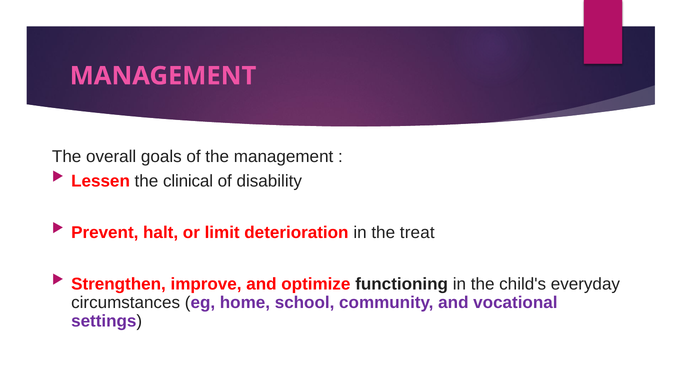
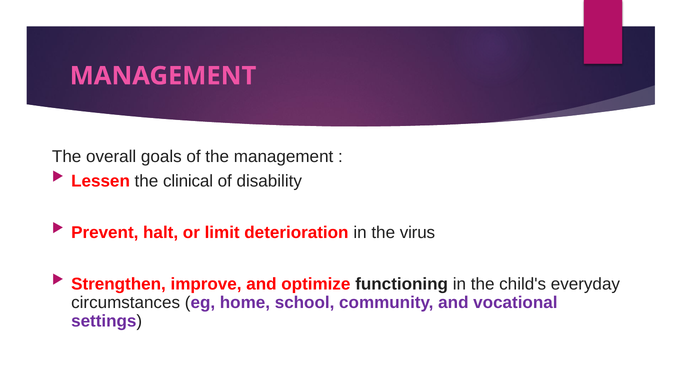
treat: treat -> virus
